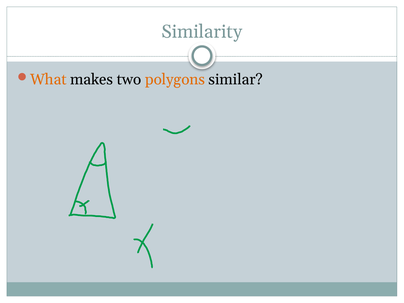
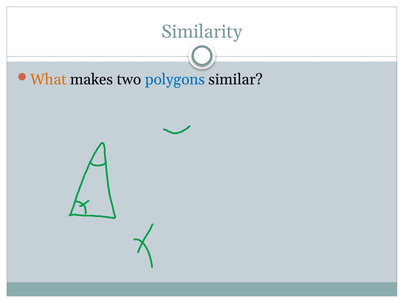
polygons colour: orange -> blue
